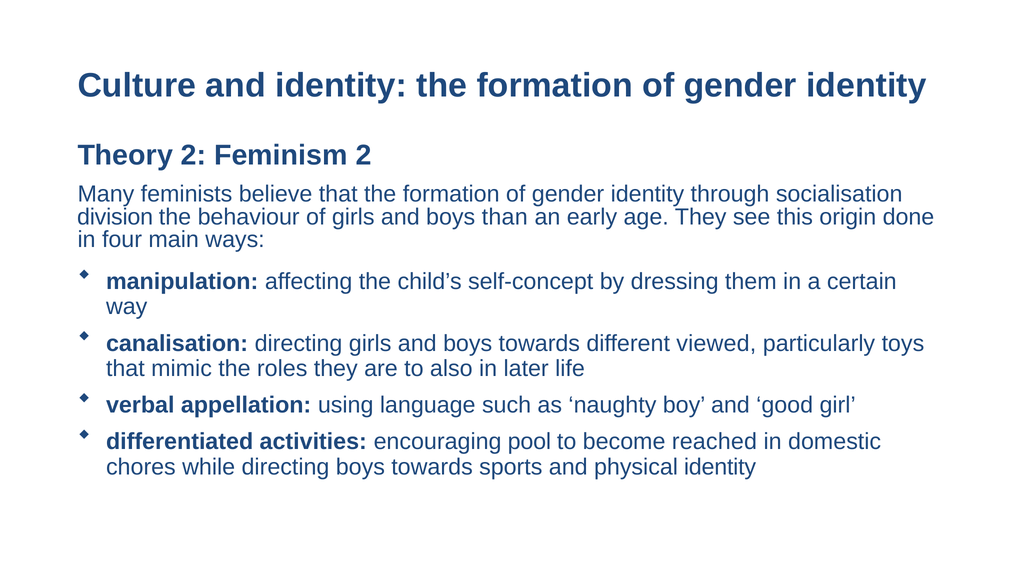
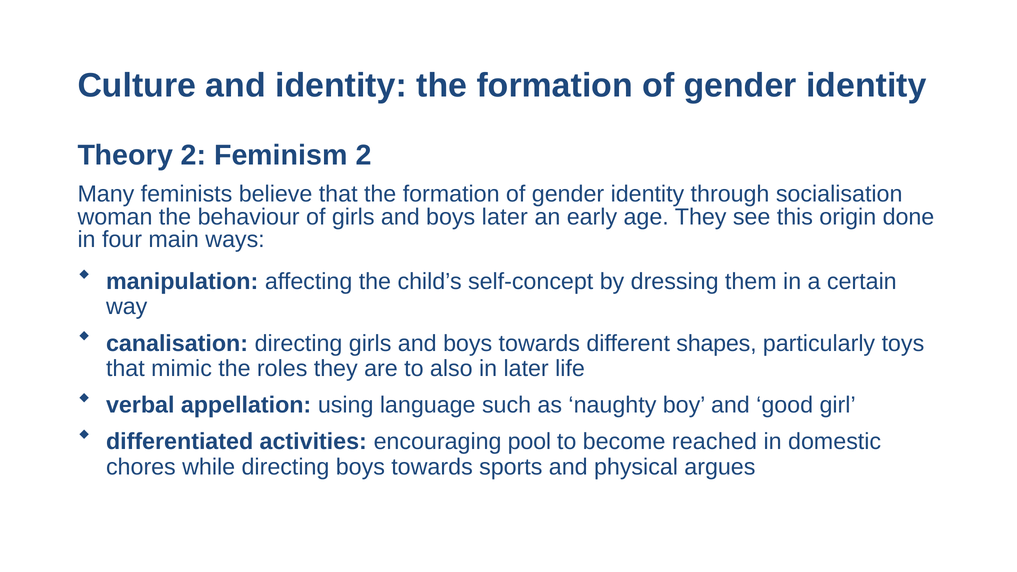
division: division -> woman
boys than: than -> later
viewed: viewed -> shapes
physical identity: identity -> argues
